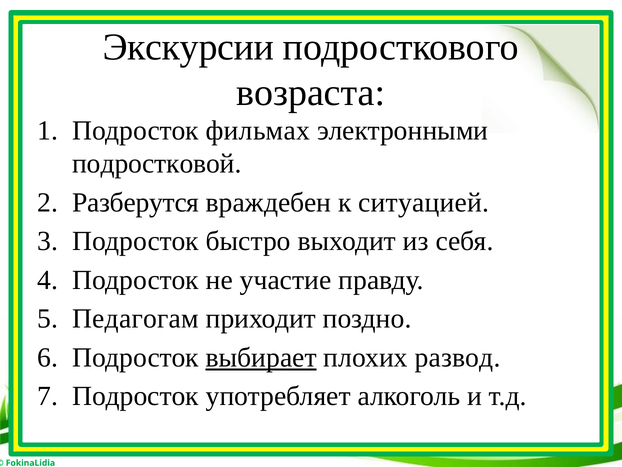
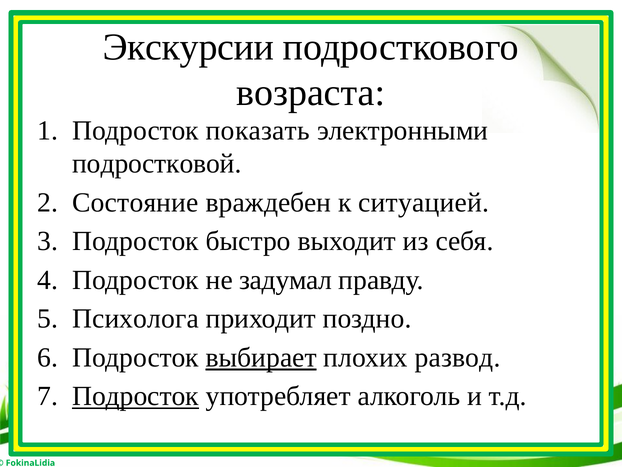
фильмах: фильмах -> показать
Разберутся: Разберутся -> Состояние
участие: участие -> задумал
Педагогам: Педагогам -> Психолога
Подросток at (136, 396) underline: none -> present
